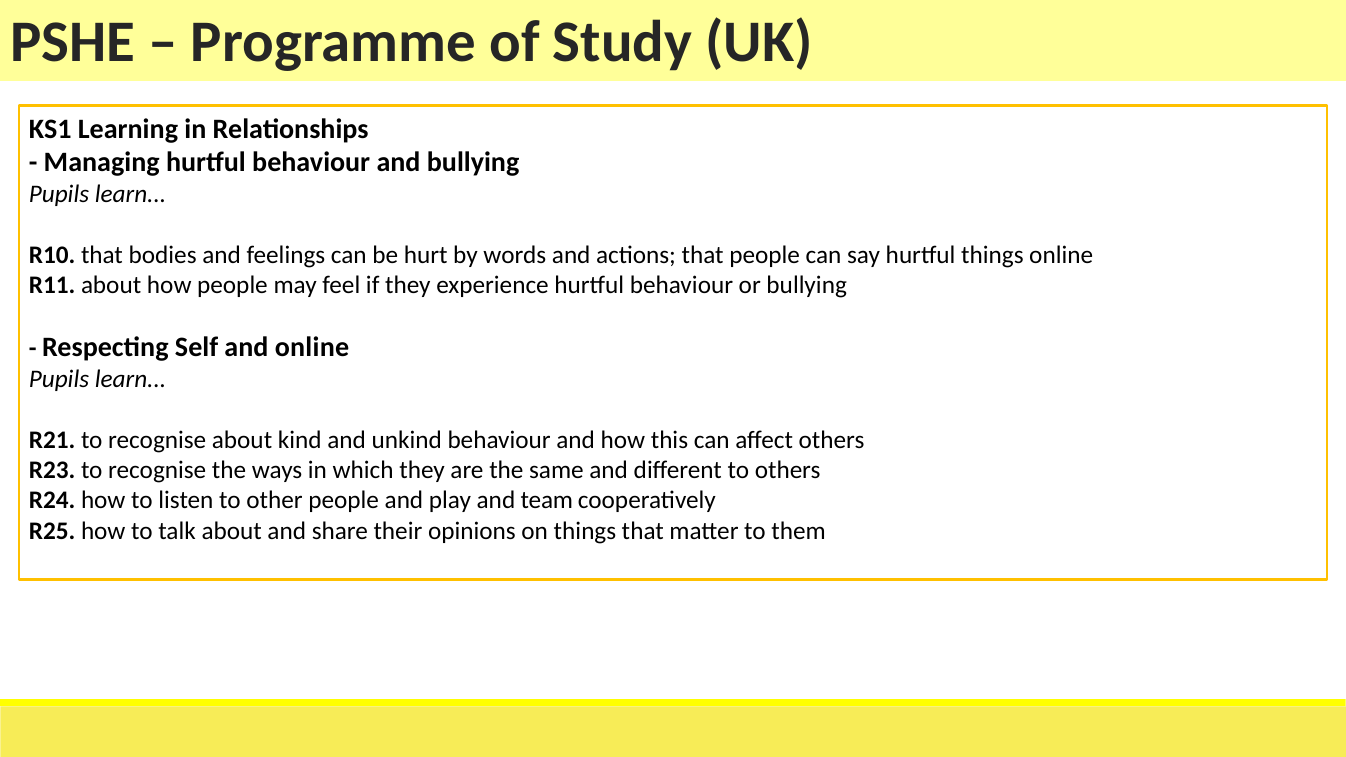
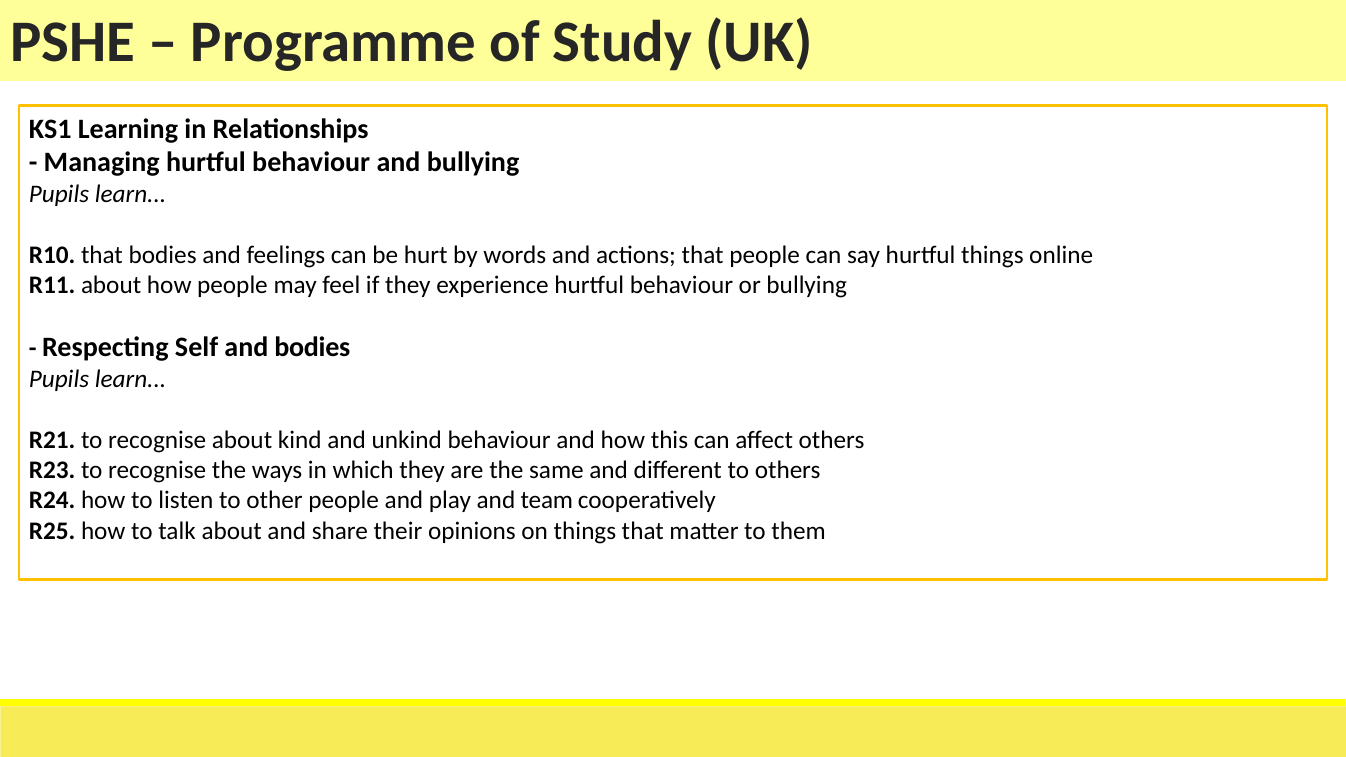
and online: online -> bodies
